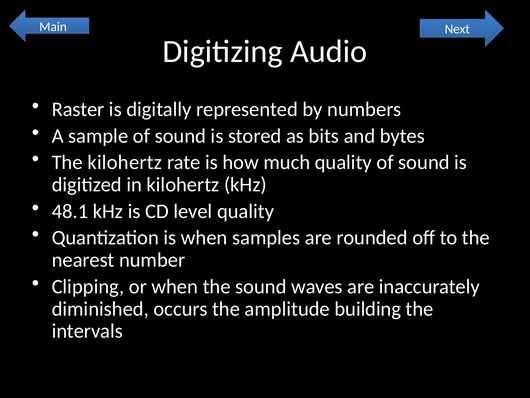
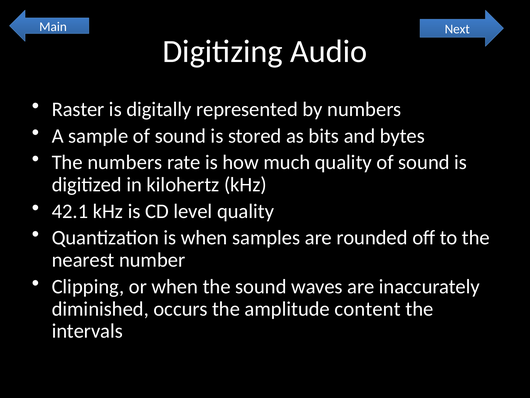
The kilohertz: kilohertz -> numbers
48.1: 48.1 -> 42.1
building: building -> content
